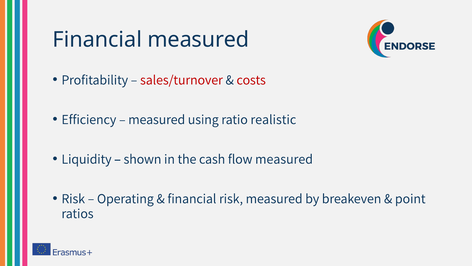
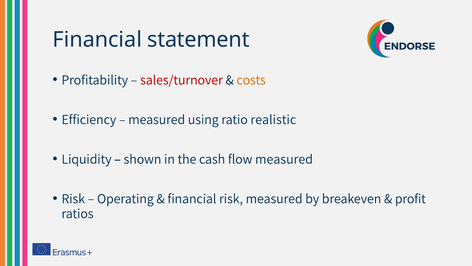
Financial measured: measured -> statement
costs colour: red -> orange
point: point -> profit
